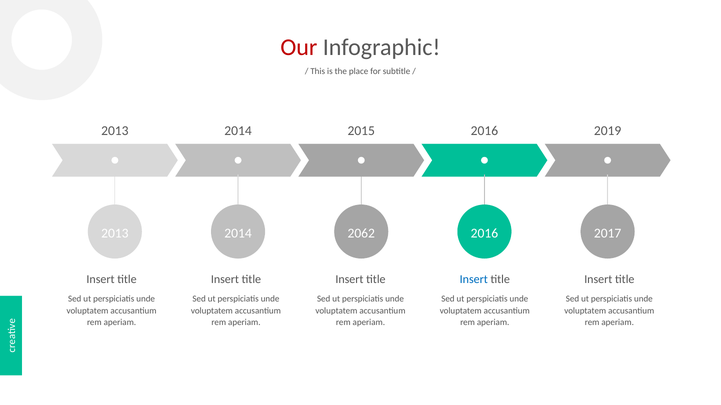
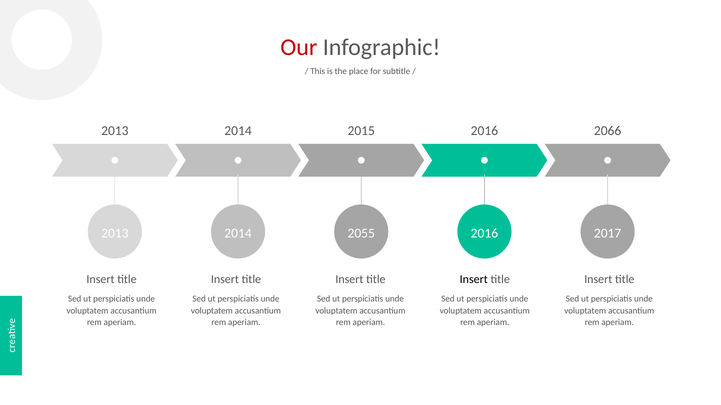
2019: 2019 -> 2066
2062: 2062 -> 2055
Insert at (474, 279) colour: blue -> black
